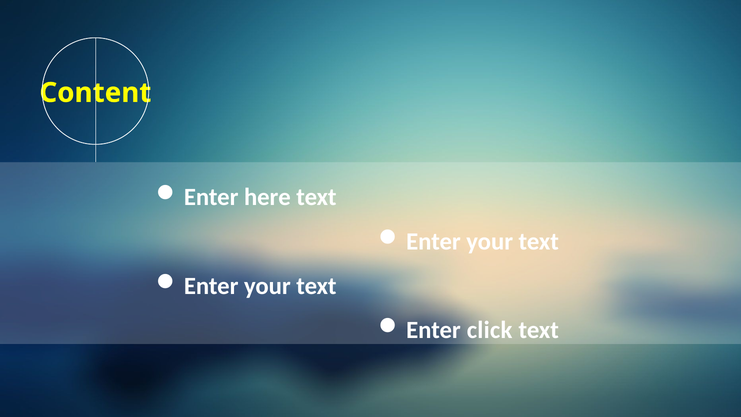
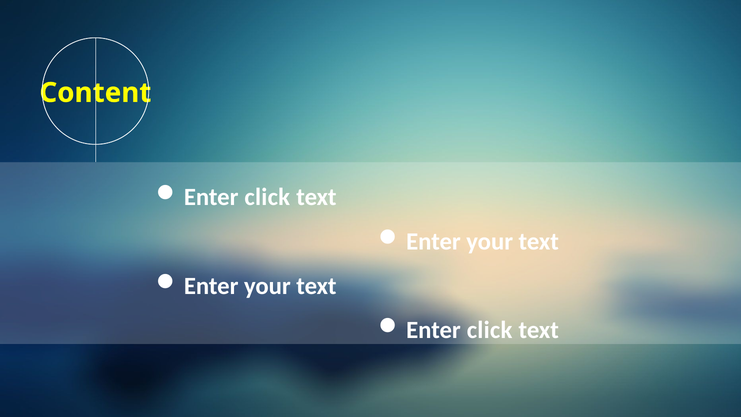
here at (267, 197): here -> click
